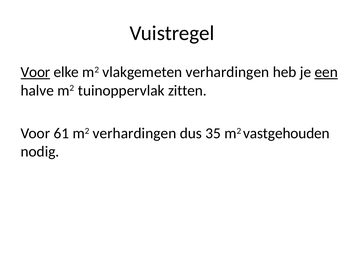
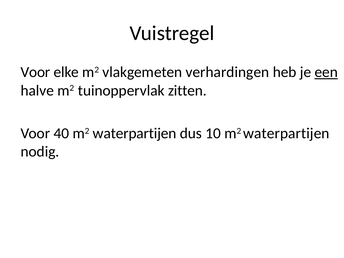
Voor at (35, 72) underline: present -> none
61: 61 -> 40
verhardingen at (135, 133): verhardingen -> waterpartijen
35: 35 -> 10
vastgehouden at (286, 133): vastgehouden -> waterpartijen
